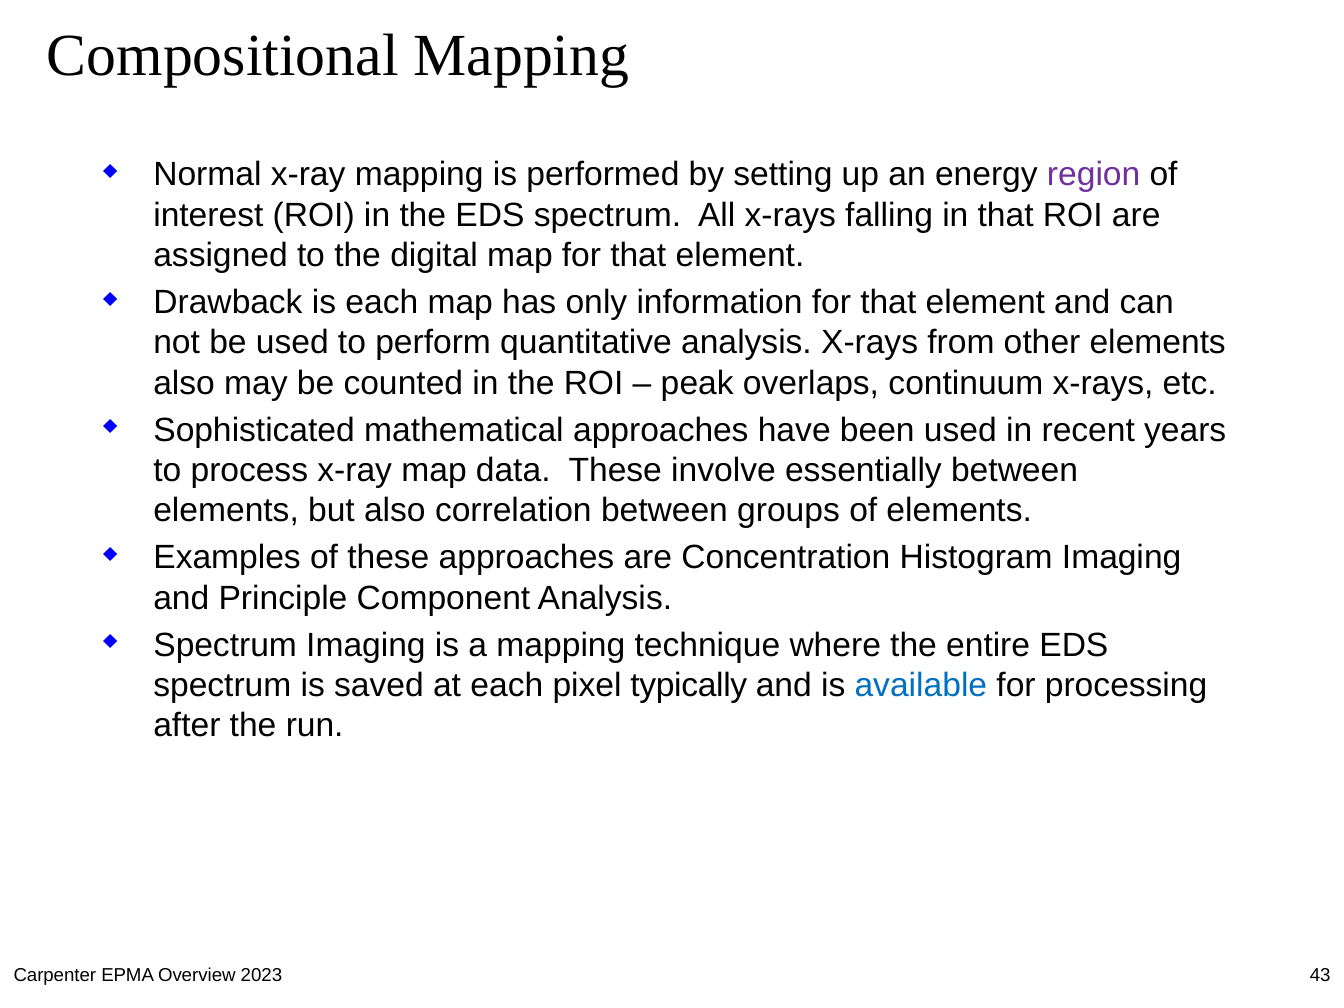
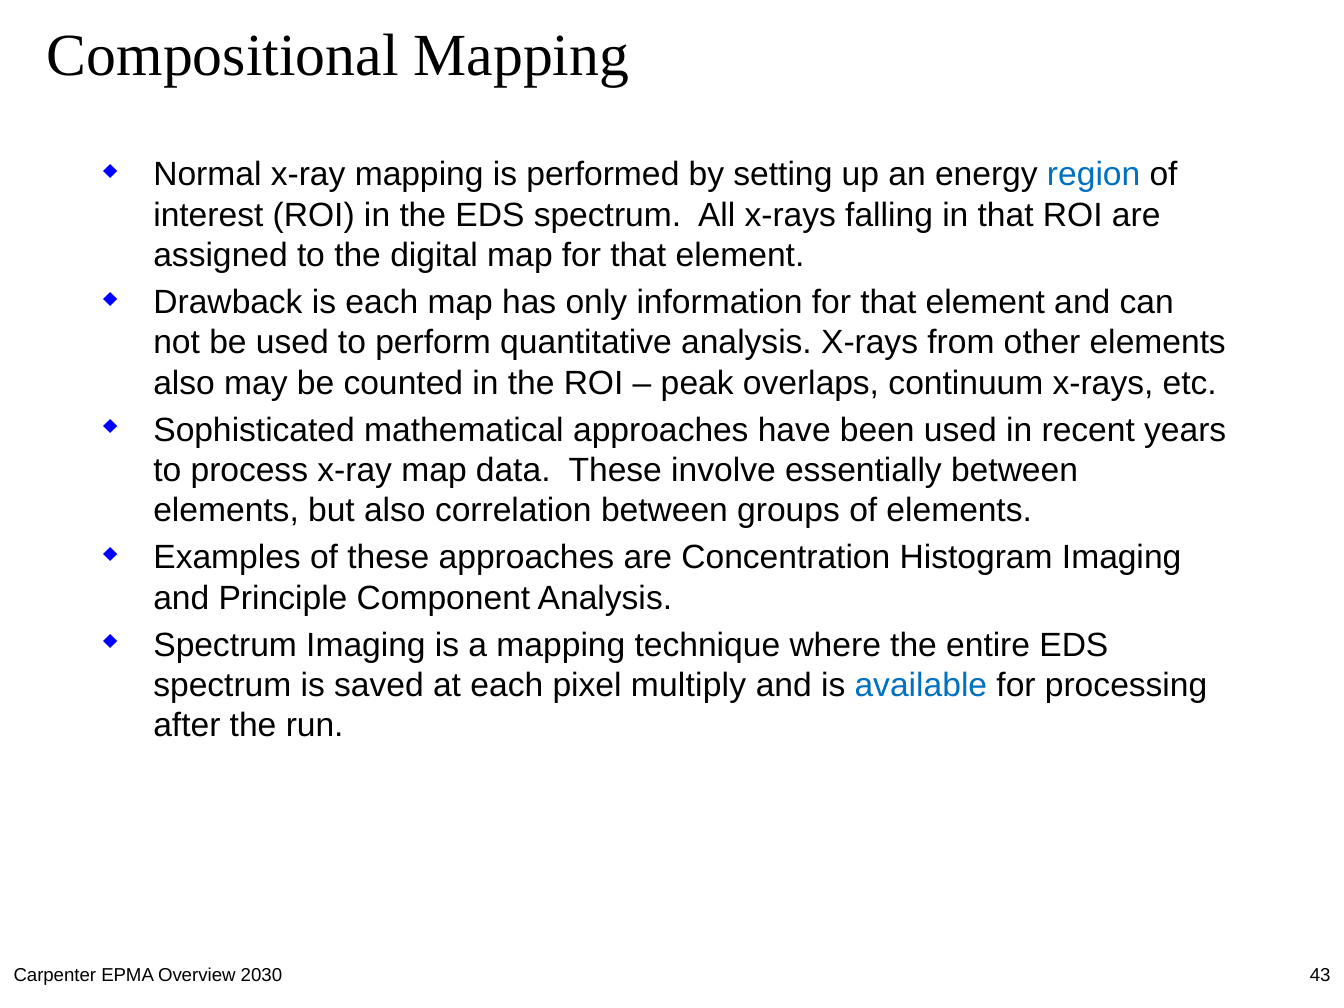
region colour: purple -> blue
typically: typically -> multiply
2023: 2023 -> 2030
